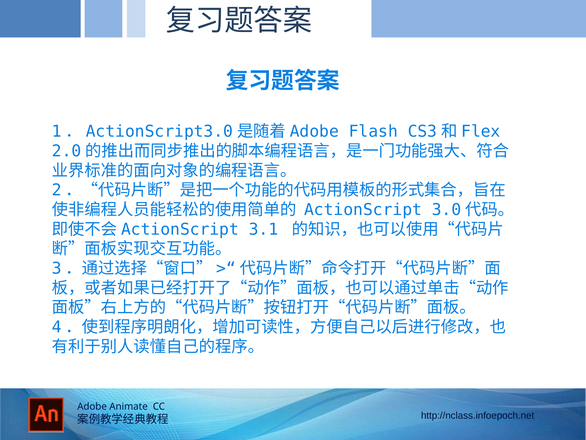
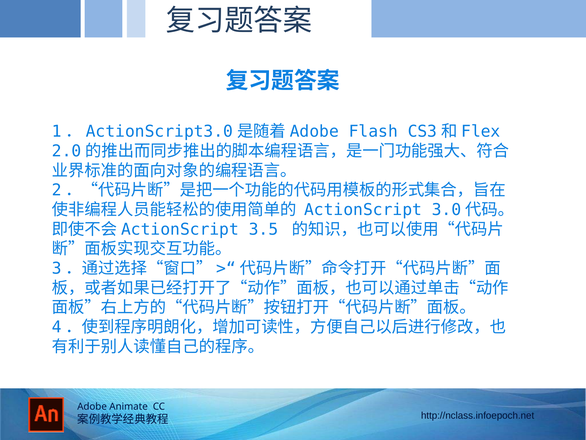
3.1: 3.1 -> 3.5
